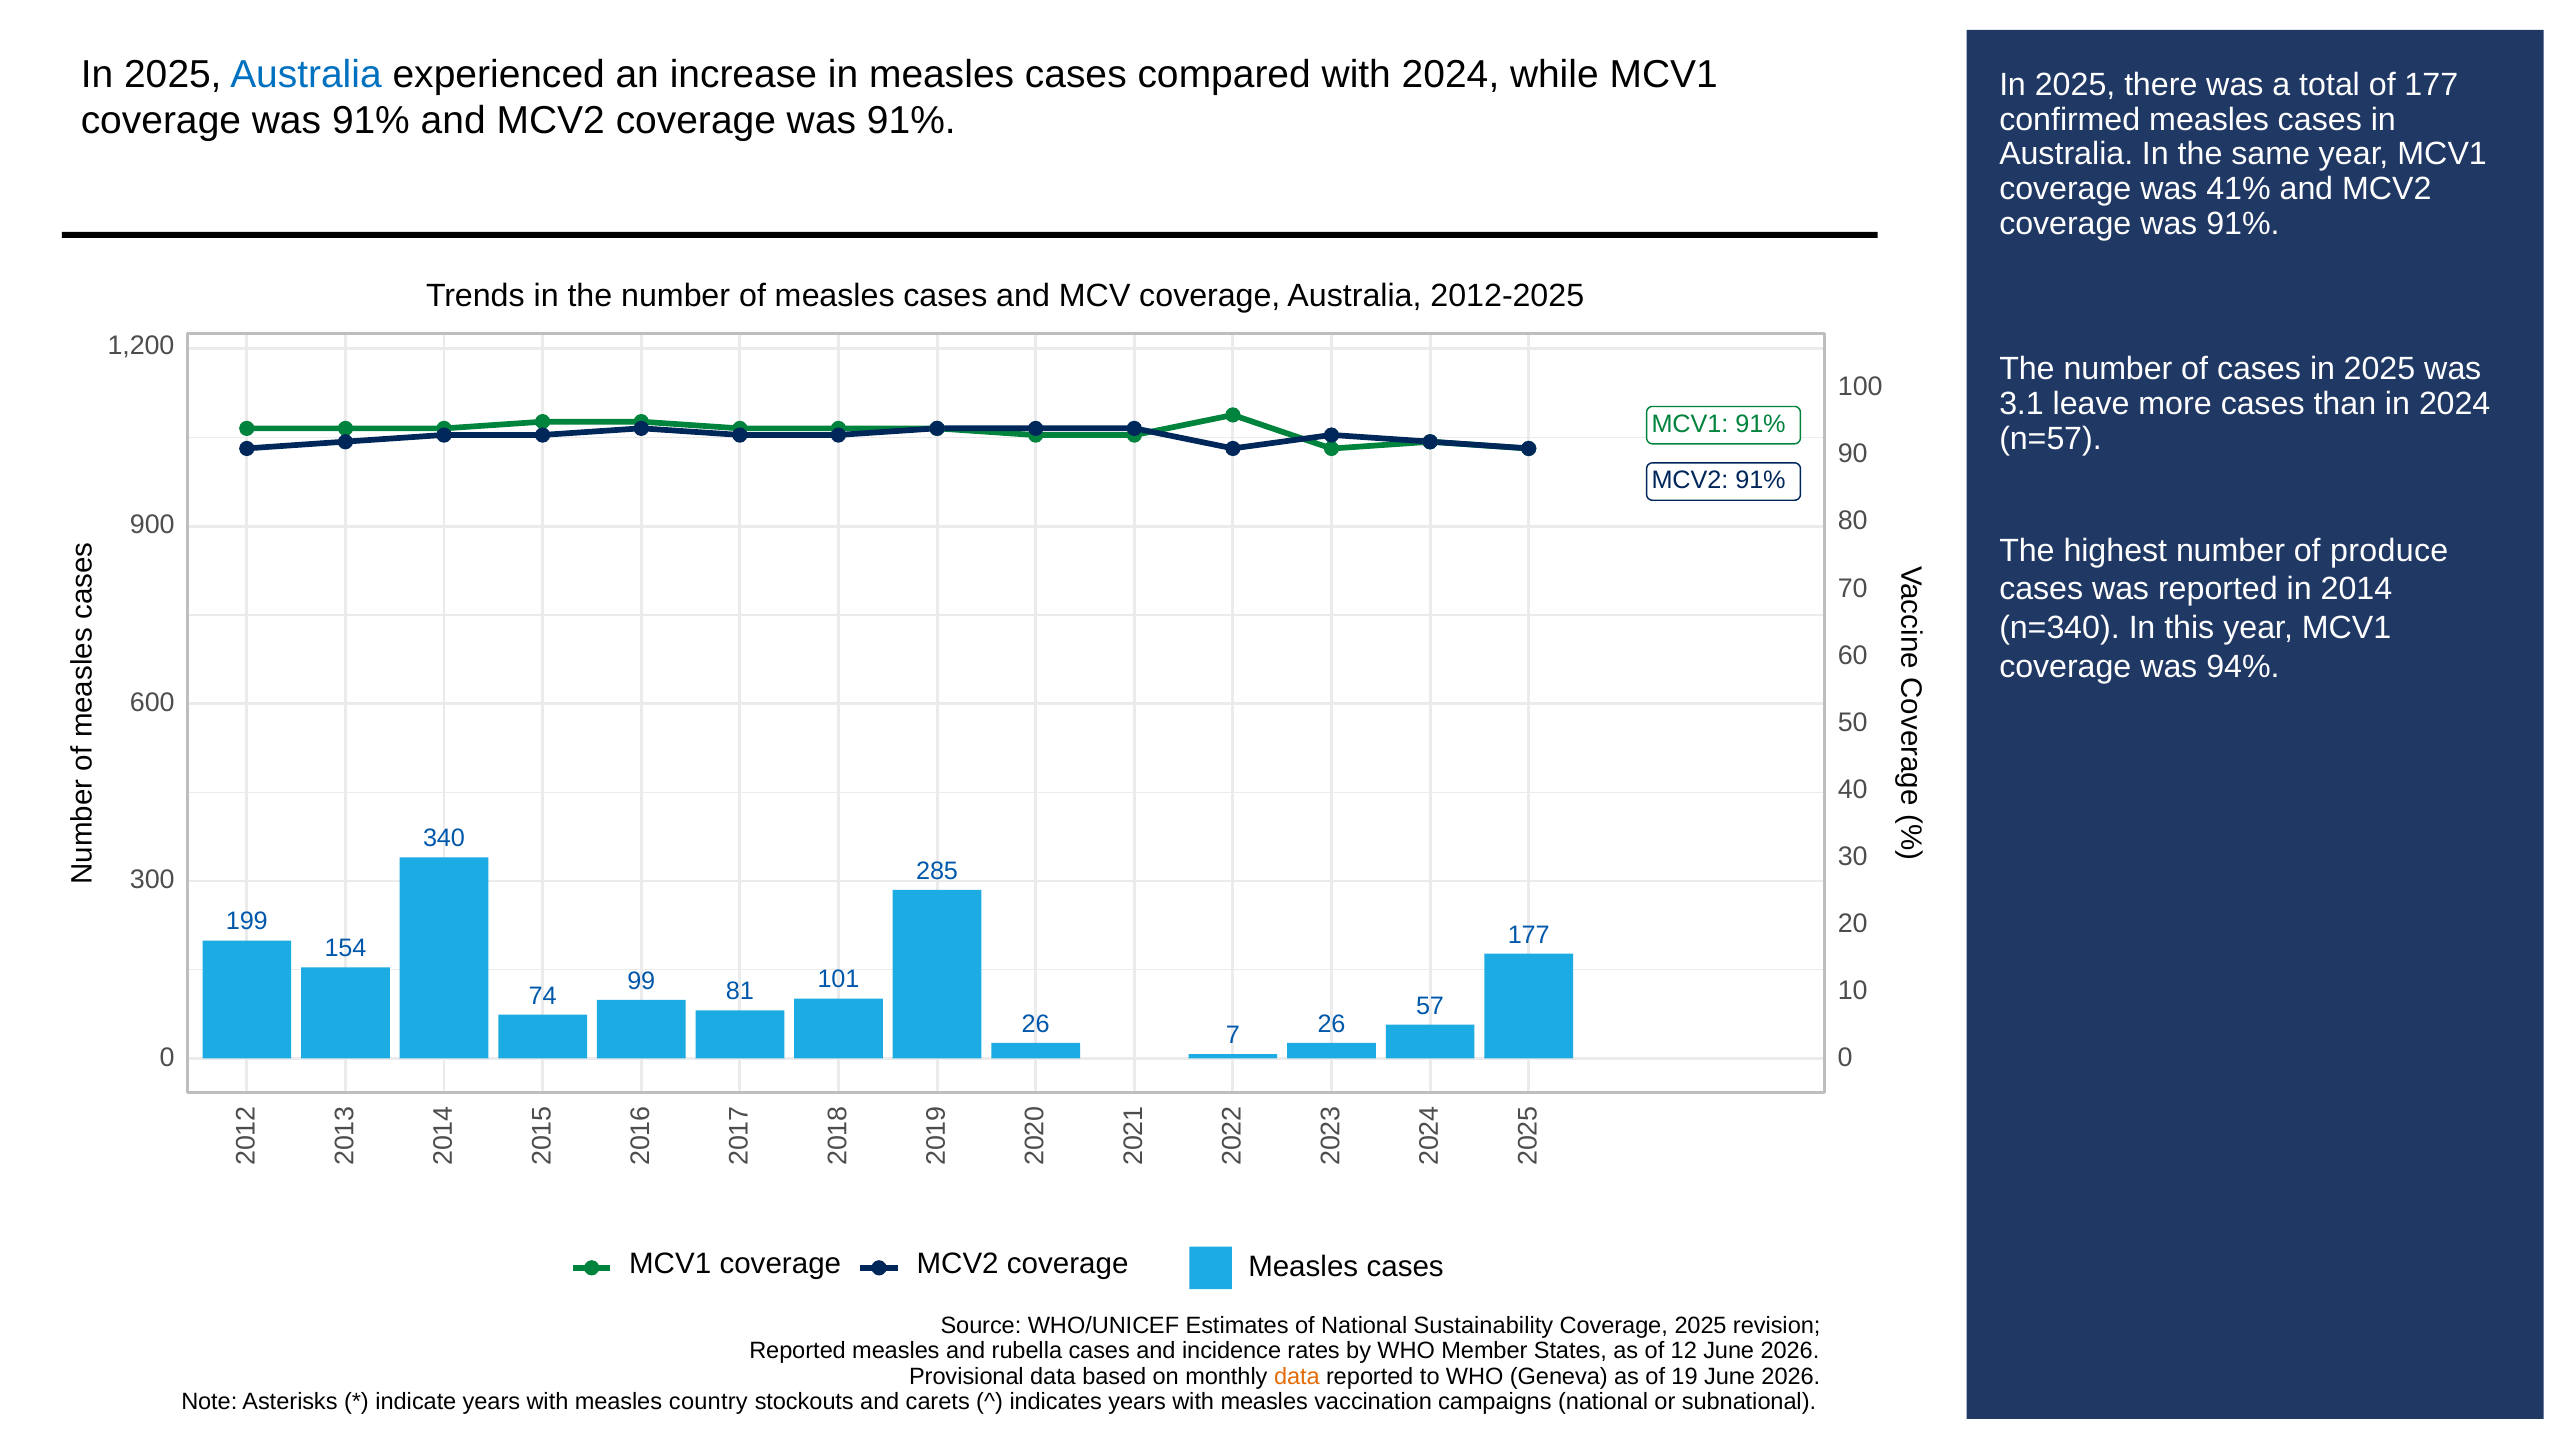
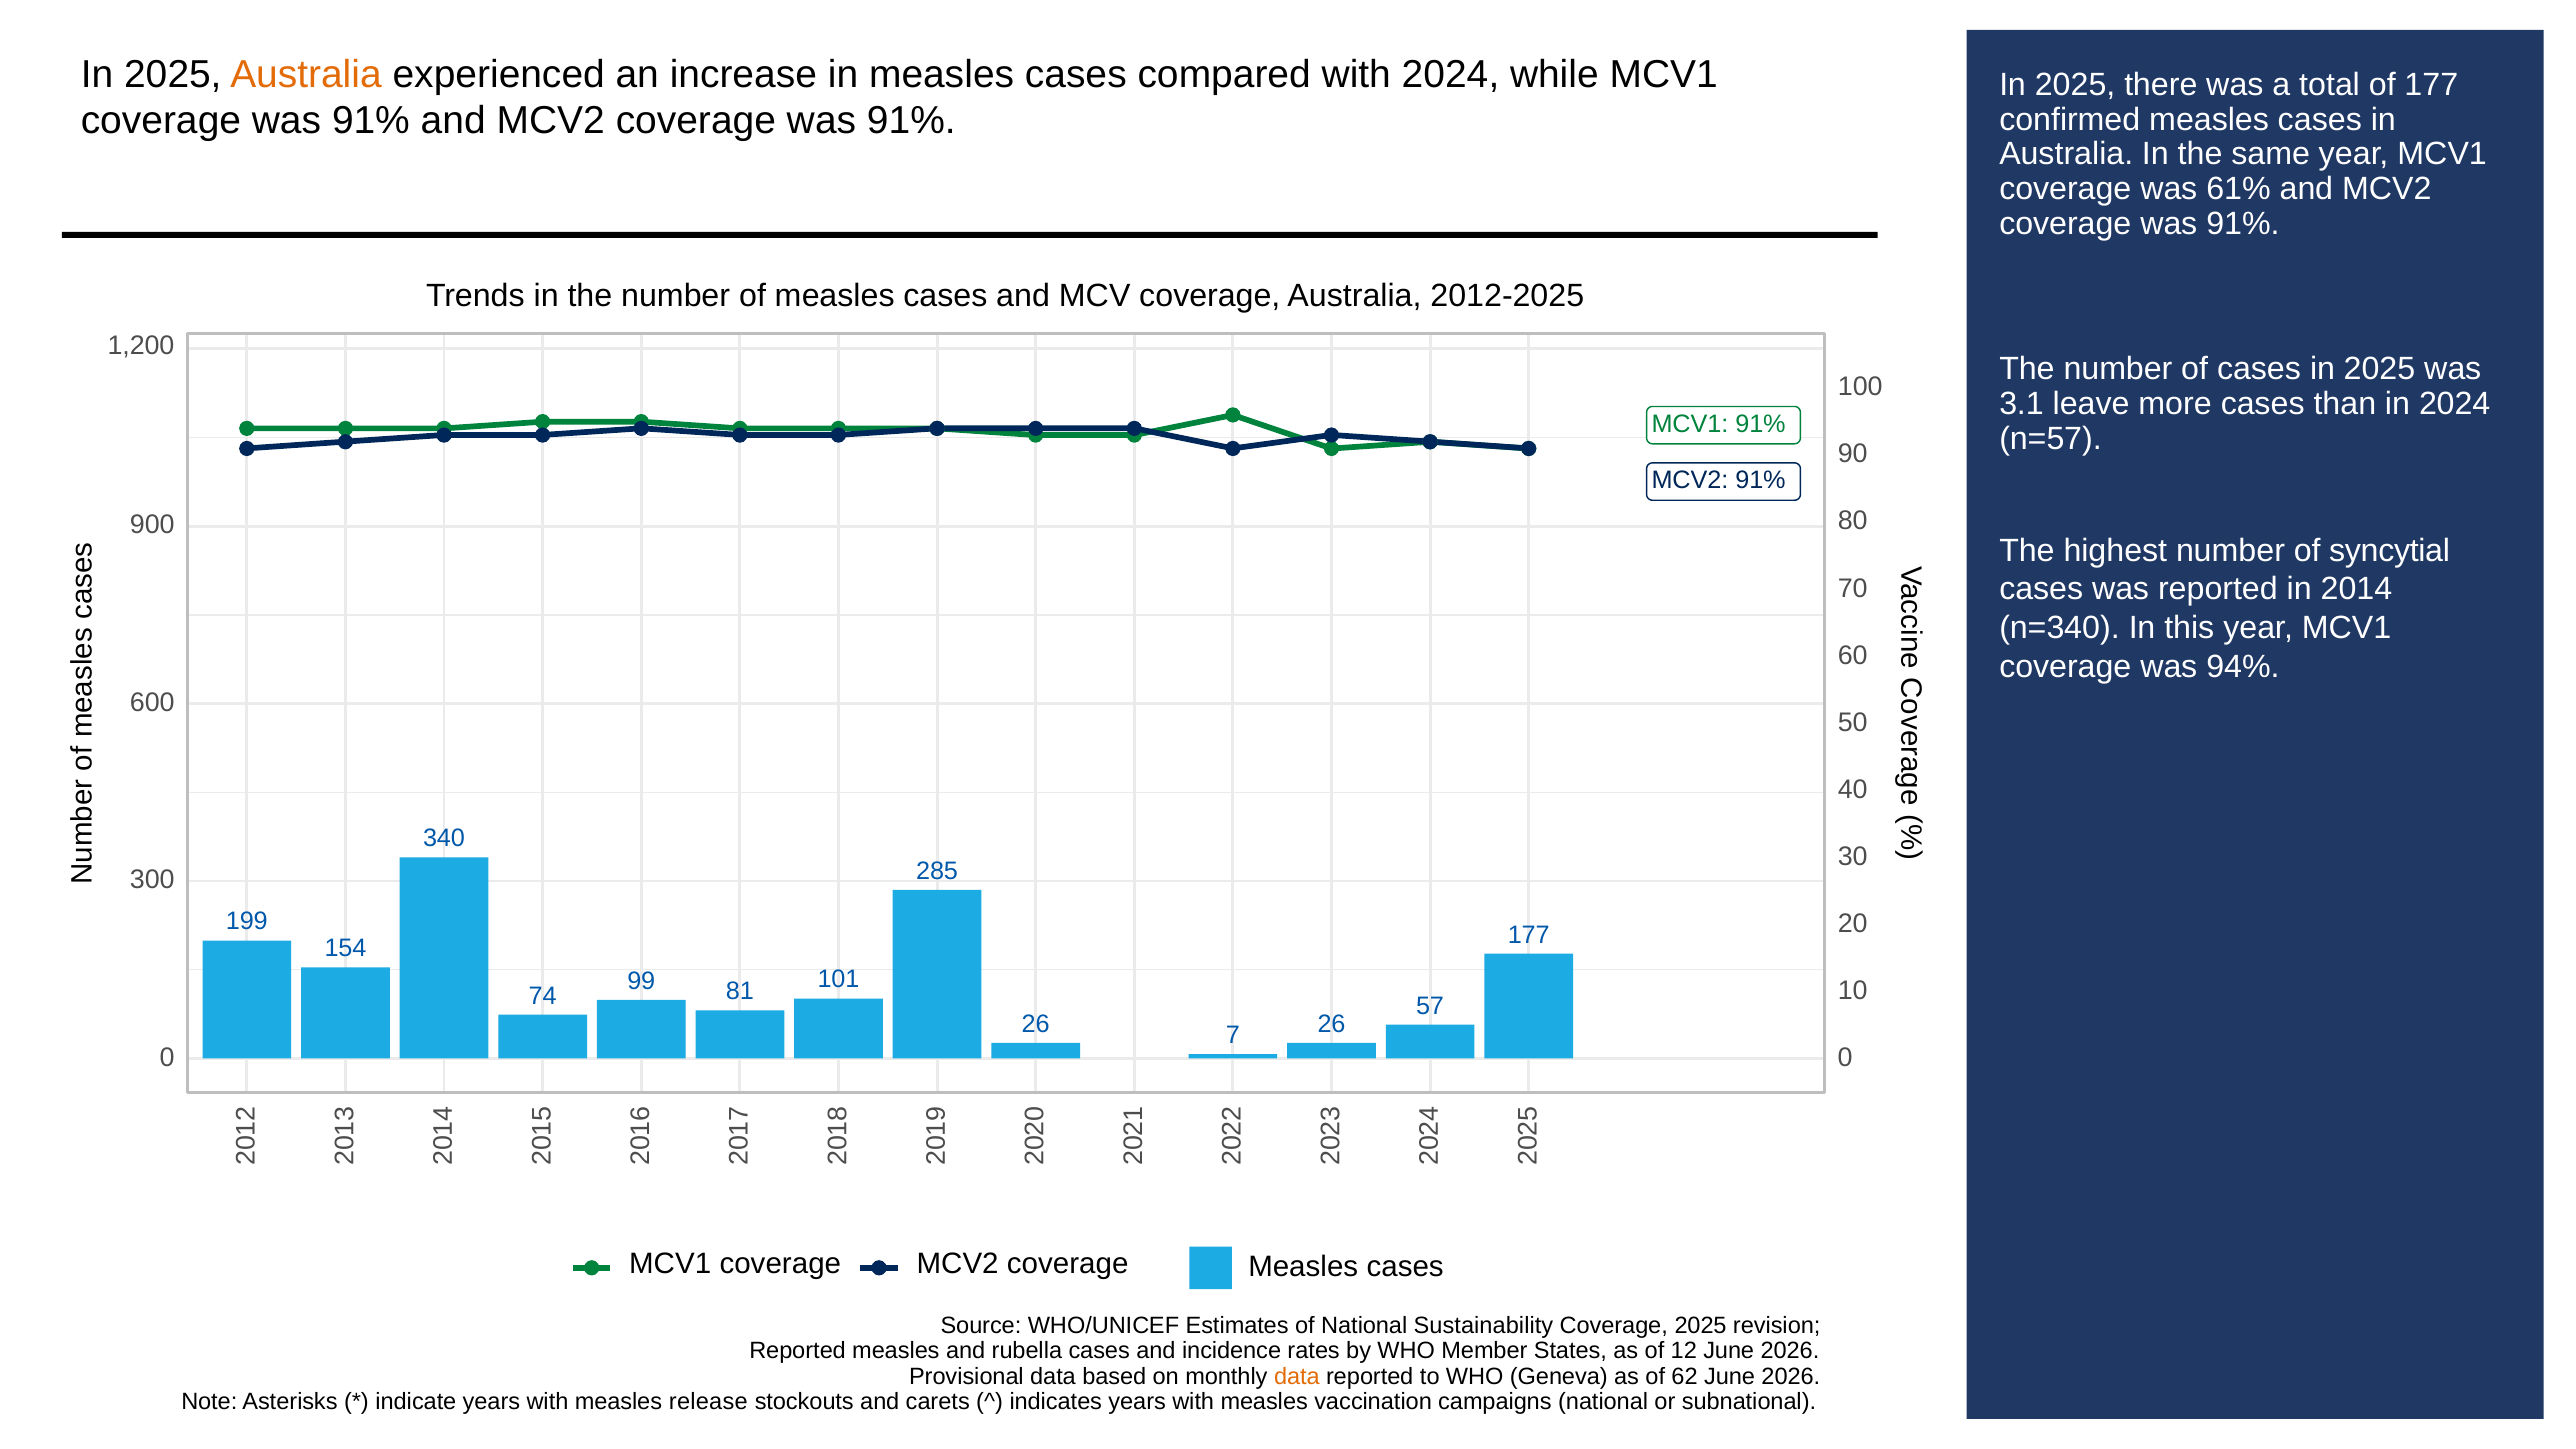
Australia at (306, 74) colour: blue -> orange
41%: 41% -> 61%
produce: produce -> syncytial
19: 19 -> 62
country: country -> release
